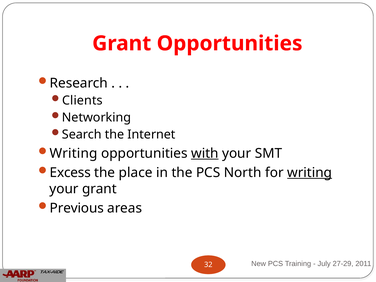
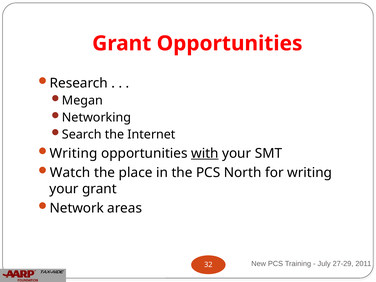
Clients: Clients -> Megan
Excess: Excess -> Watch
writing at (310, 173) underline: present -> none
Previous: Previous -> Network
